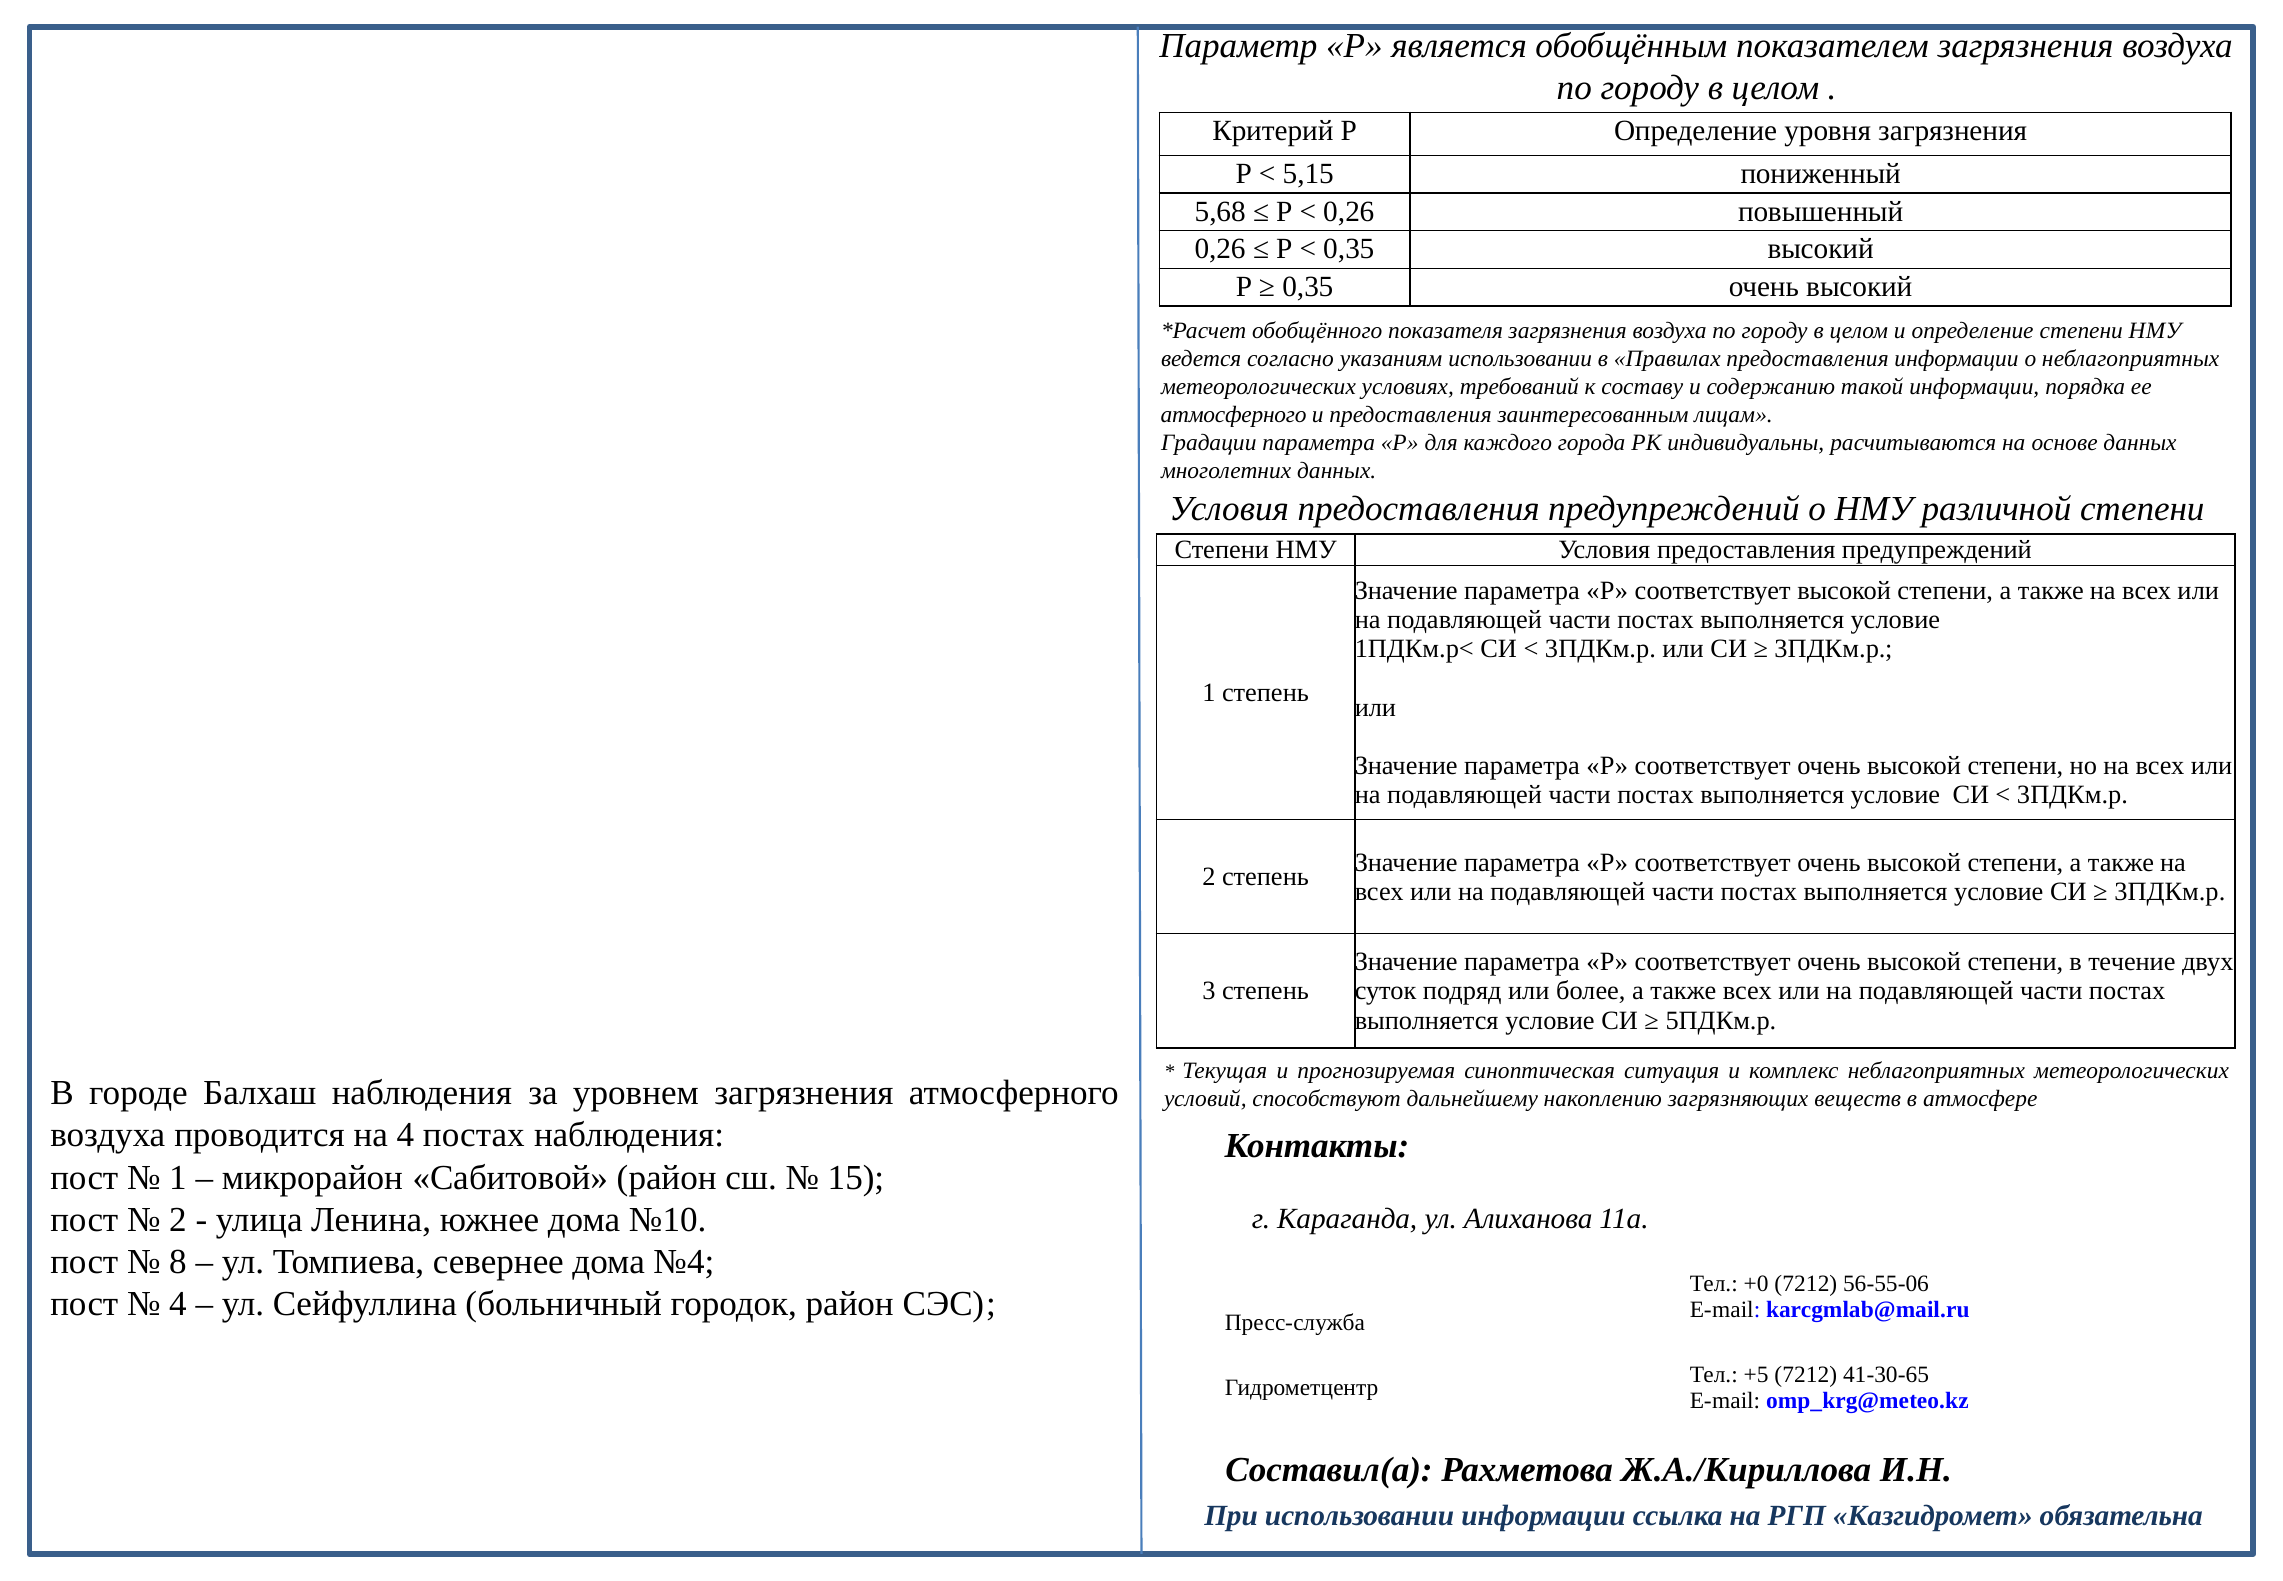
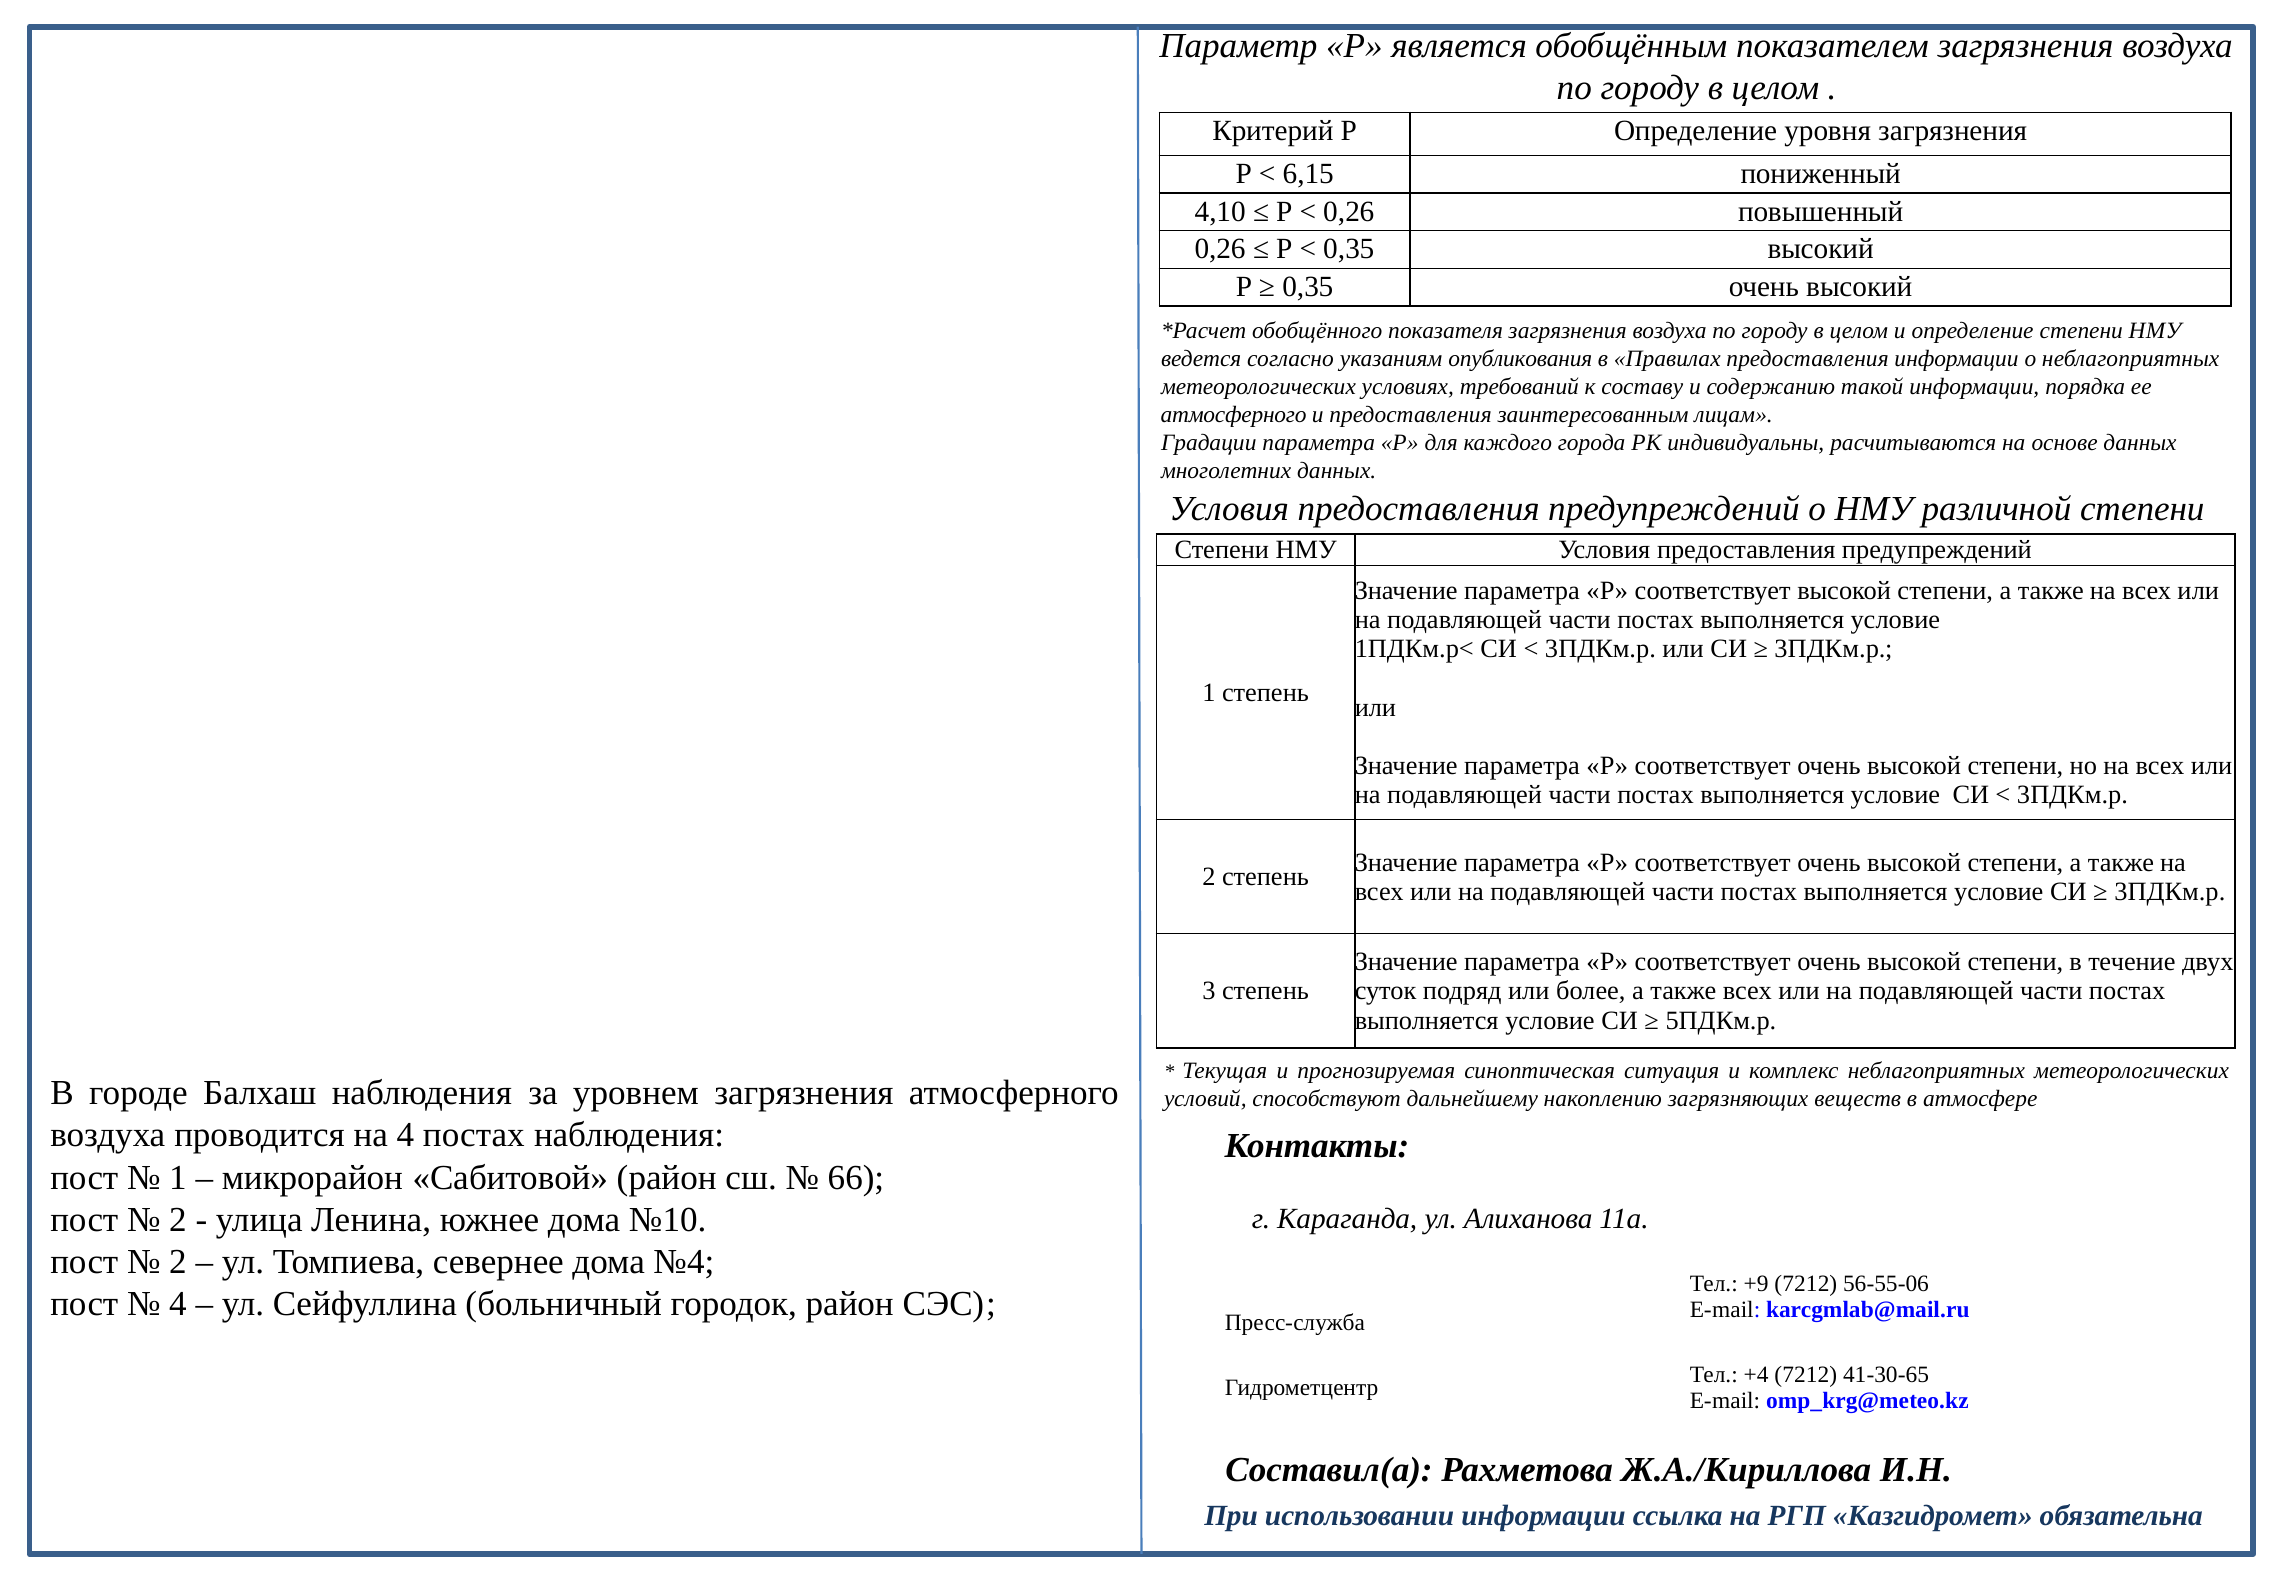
5,15: 5,15 -> 6,15
5,68: 5,68 -> 4,10
указаниям использовании: использовании -> опубликования
15: 15 -> 66
8 at (178, 1261): 8 -> 2
+0: +0 -> +9
+5: +5 -> +4
